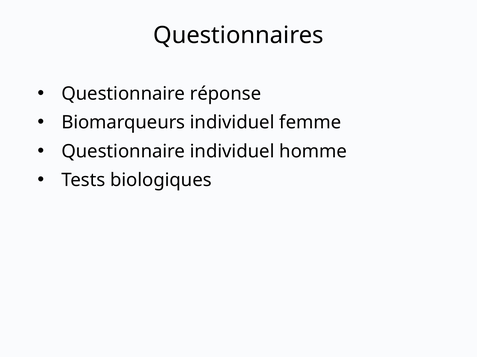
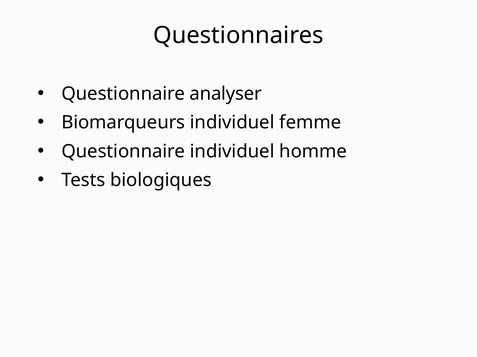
réponse: réponse -> analyser
